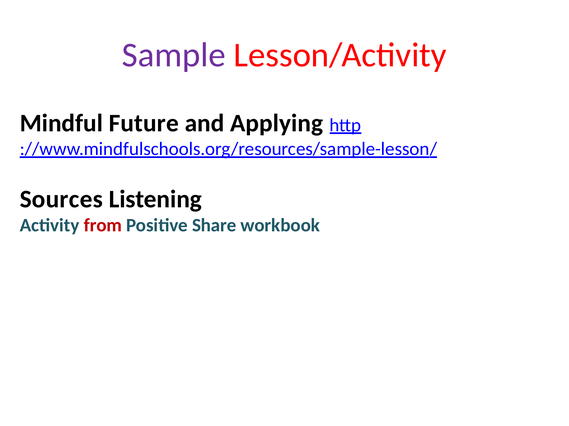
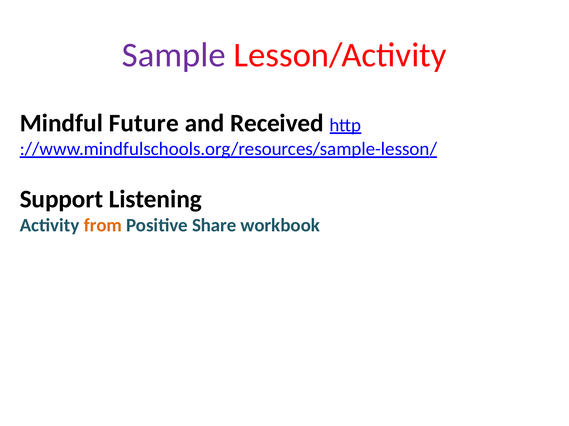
Applying: Applying -> Received
Sources: Sources -> Support
from colour: red -> orange
